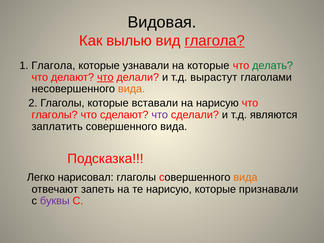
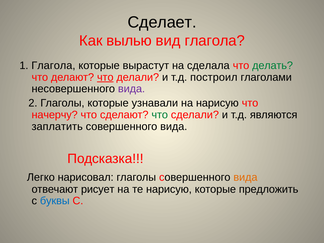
Видовая: Видовая -> Сделает
глагола at (215, 41) underline: present -> none
узнавали: узнавали -> вырастут
на которые: которые -> сделала
вырастут: вырастут -> построил
вида at (131, 89) colour: orange -> purple
вставали: вставали -> узнавали
глаголы at (55, 115): глаголы -> начерчу
что at (160, 115) colour: purple -> green
запеть: запеть -> рисует
признавали: признавали -> предложить
буквы colour: purple -> blue
